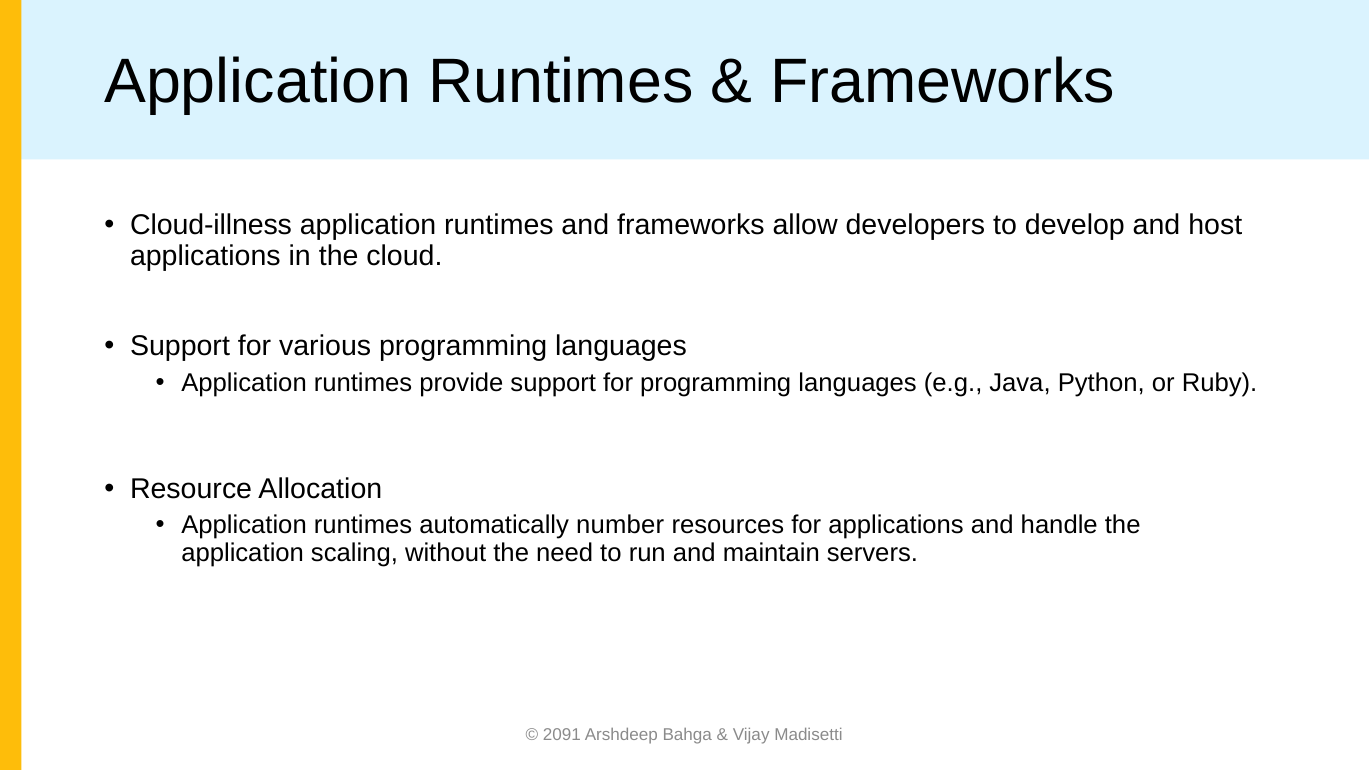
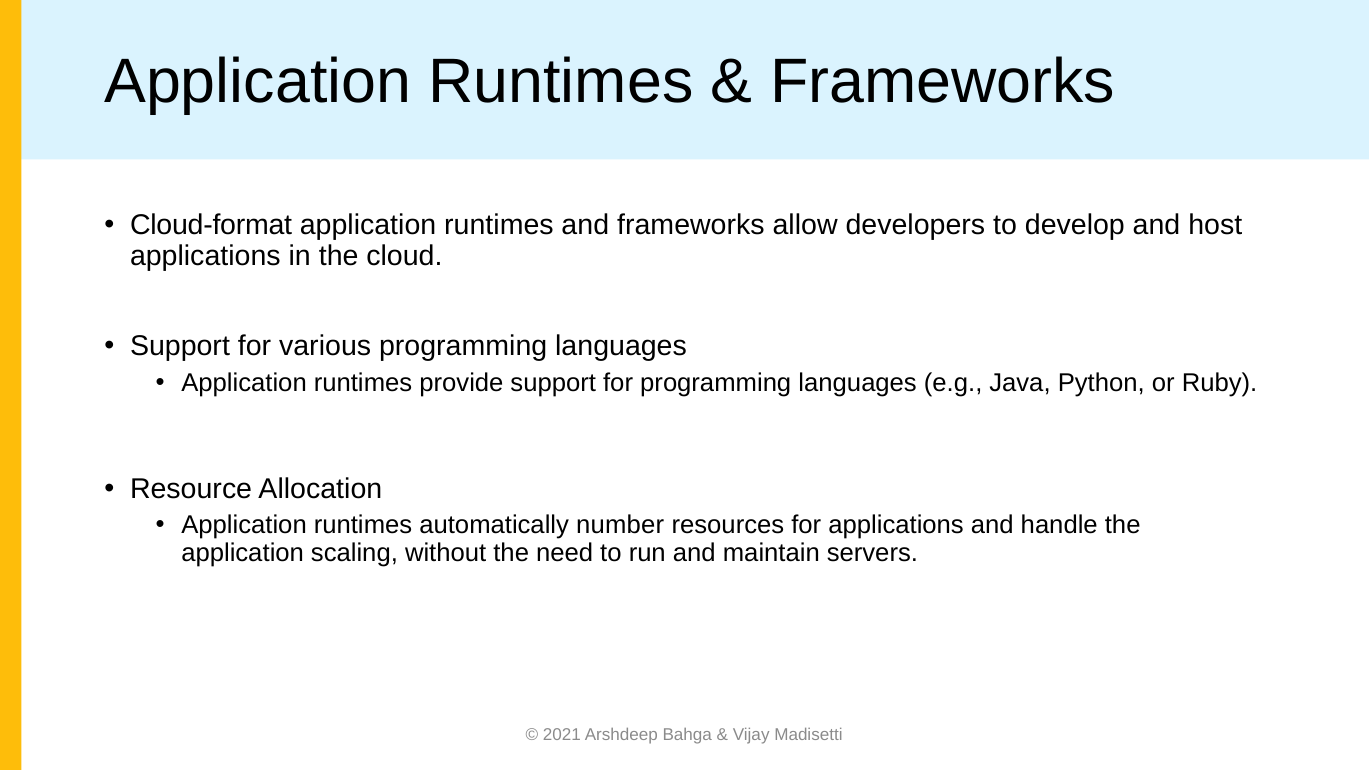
Cloud-illness: Cloud-illness -> Cloud-format
2091: 2091 -> 2021
